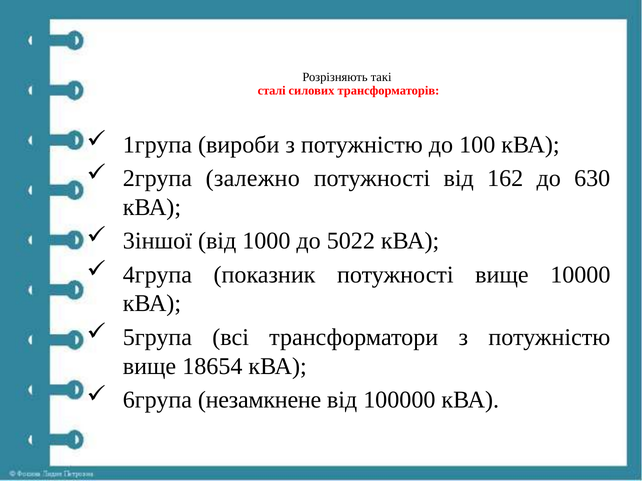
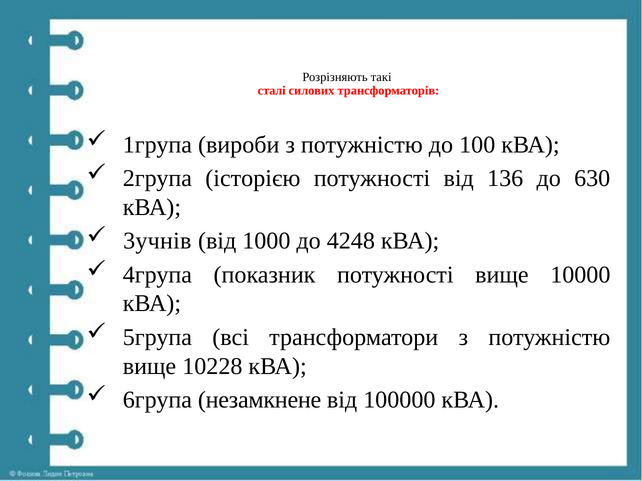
залежно: залежно -> історією
162: 162 -> 136
3іншої: 3іншої -> 3учнів
5022: 5022 -> 4248
18654: 18654 -> 10228
